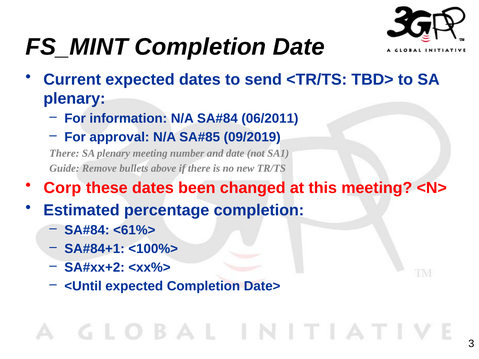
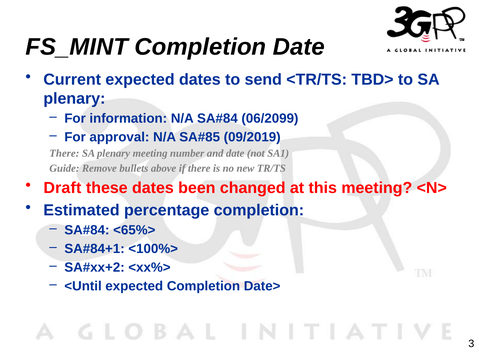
06/2011: 06/2011 -> 06/2099
Corp: Corp -> Draft
<61%>: <61%> -> <65%>
